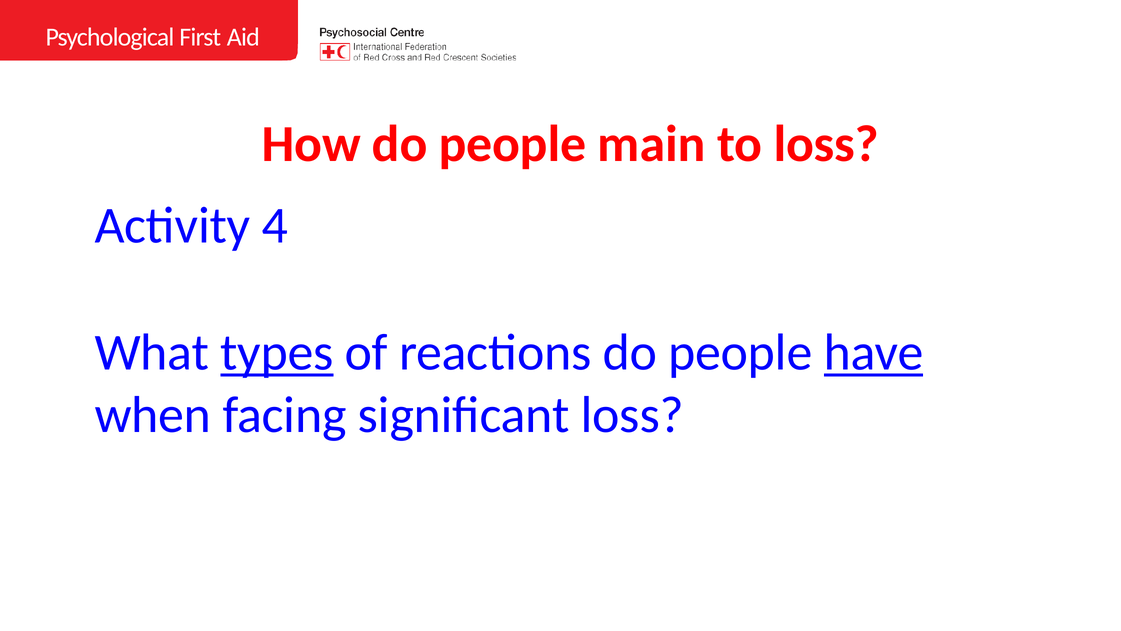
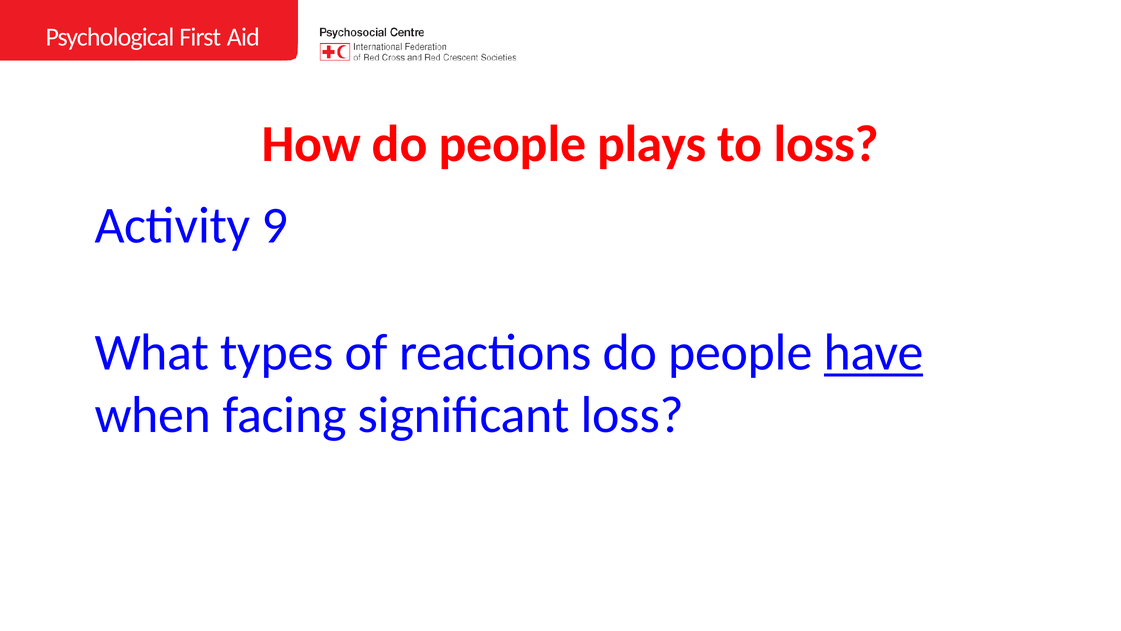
main: main -> plays
4: 4 -> 9
types underline: present -> none
